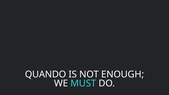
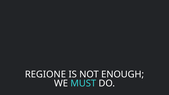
QUANDO: QUANDO -> REGIONE
